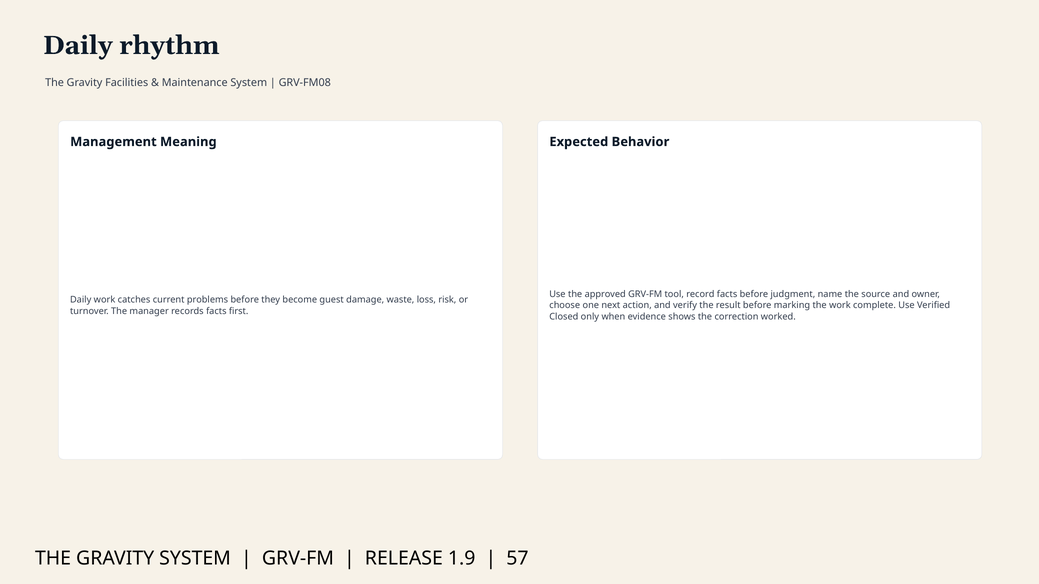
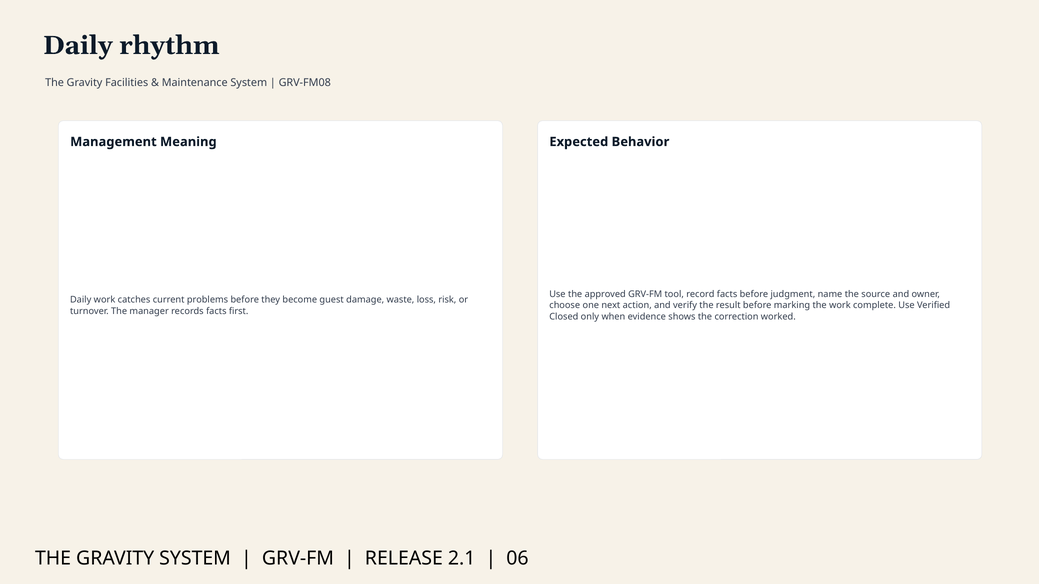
1.9: 1.9 -> 2.1
57: 57 -> 06
